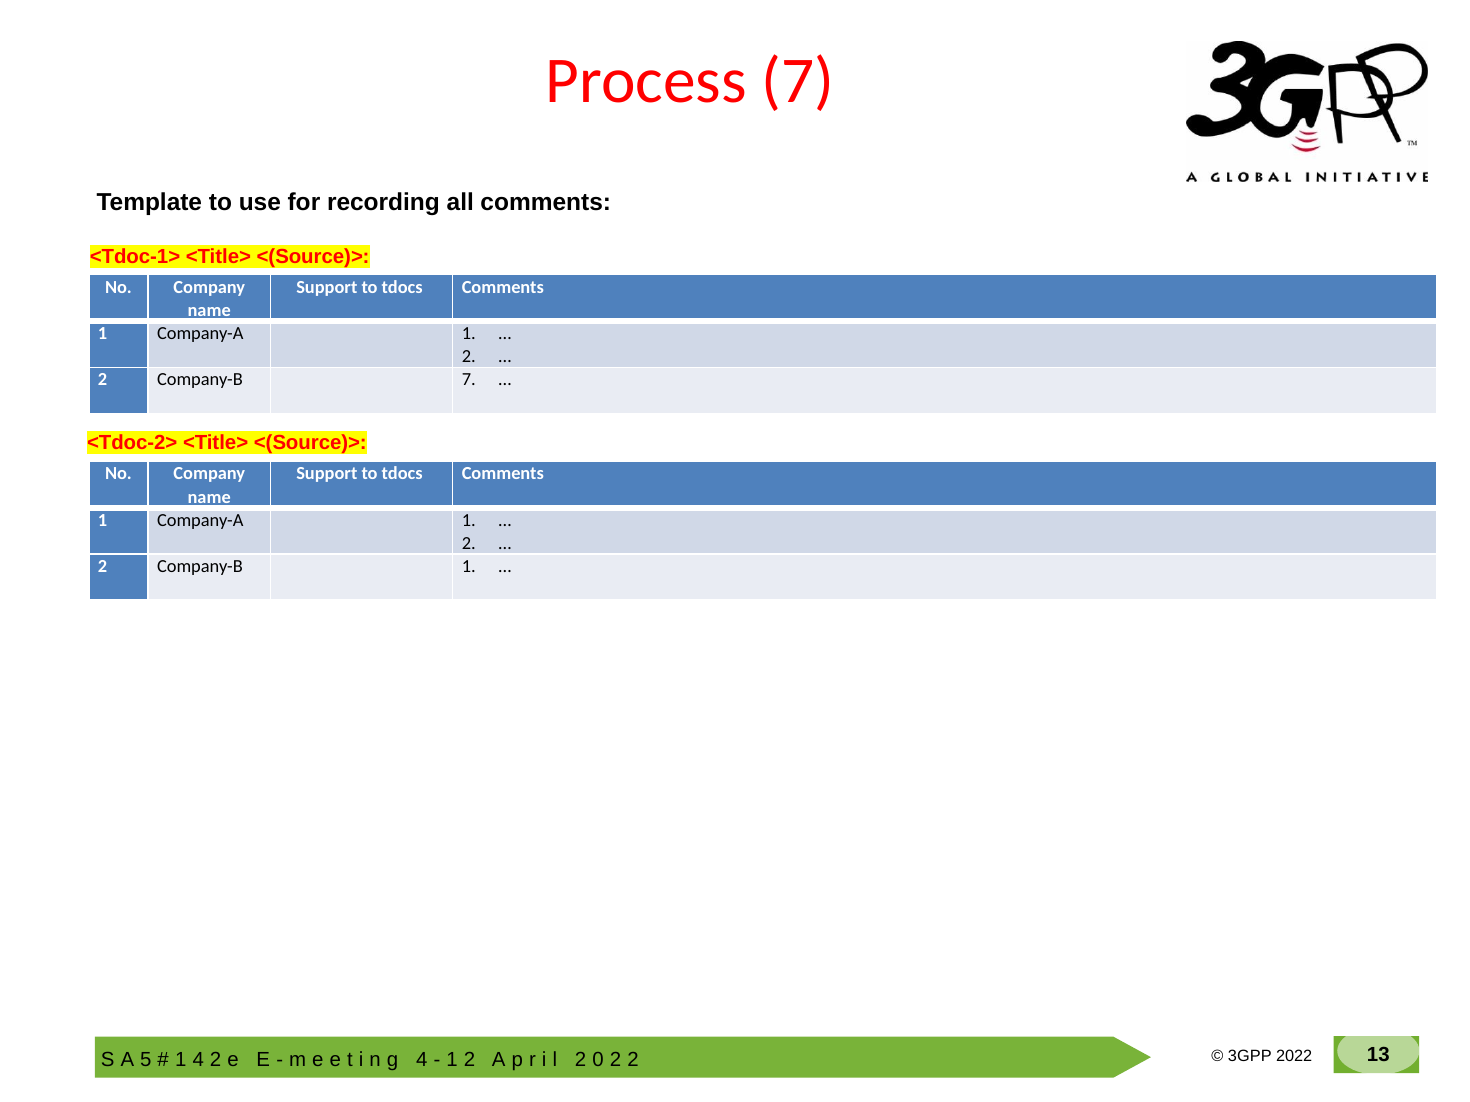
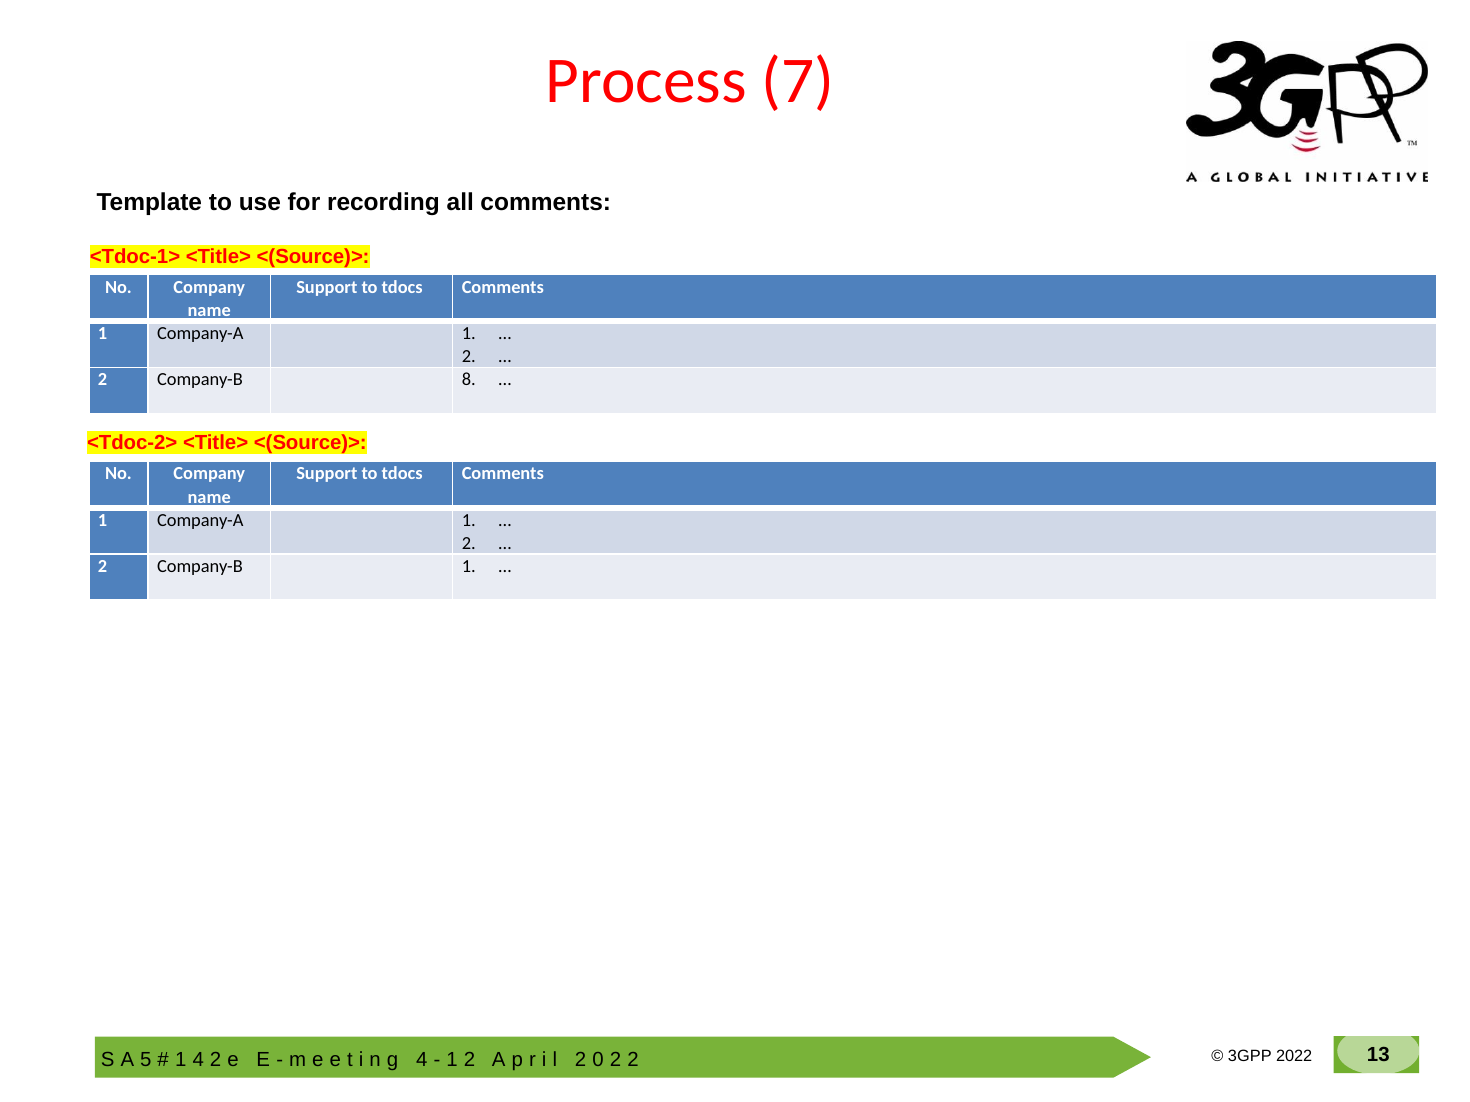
Company-B 7: 7 -> 8
